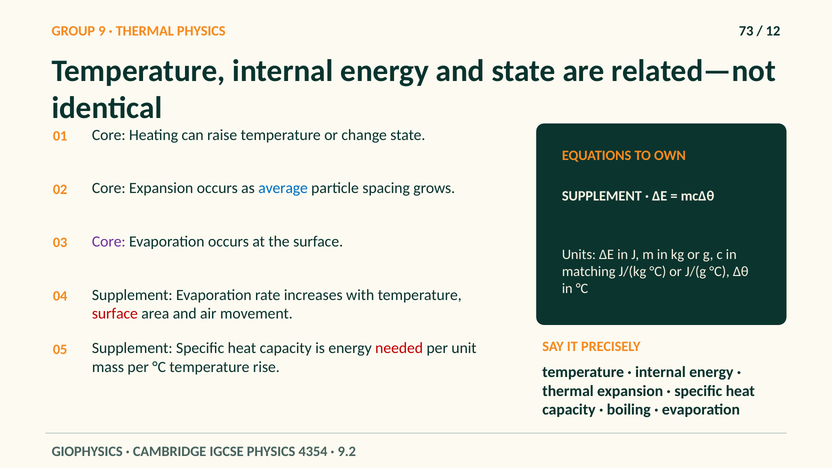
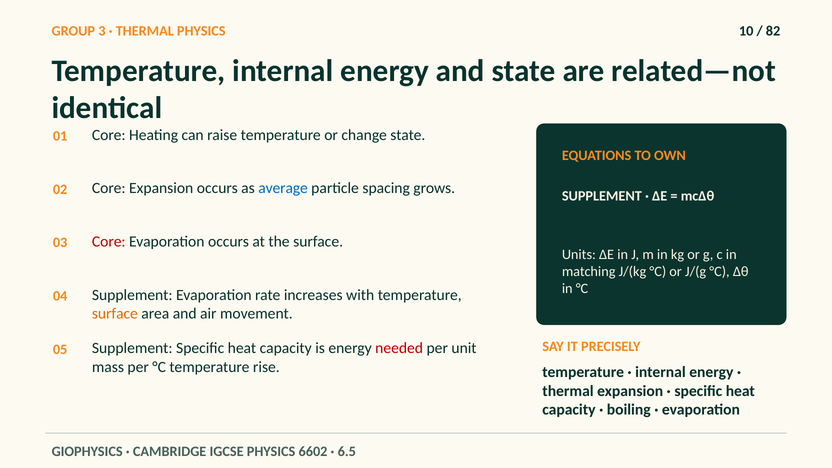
9: 9 -> 3
73: 73 -> 10
12: 12 -> 82
Core at (109, 242) colour: purple -> red
surface at (115, 314) colour: red -> orange
4354: 4354 -> 6602
9.2: 9.2 -> 6.5
